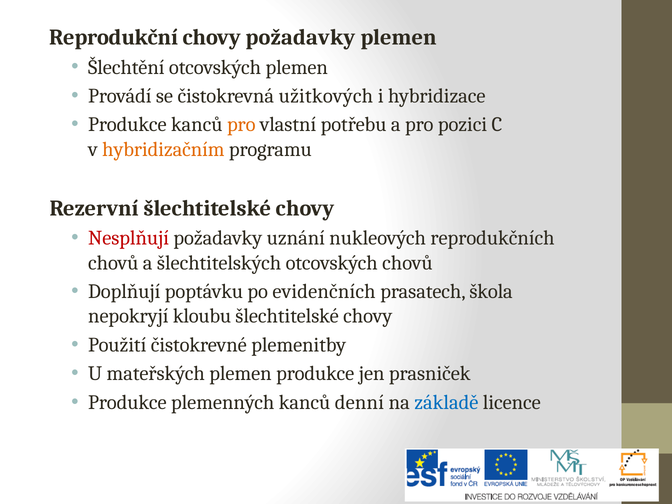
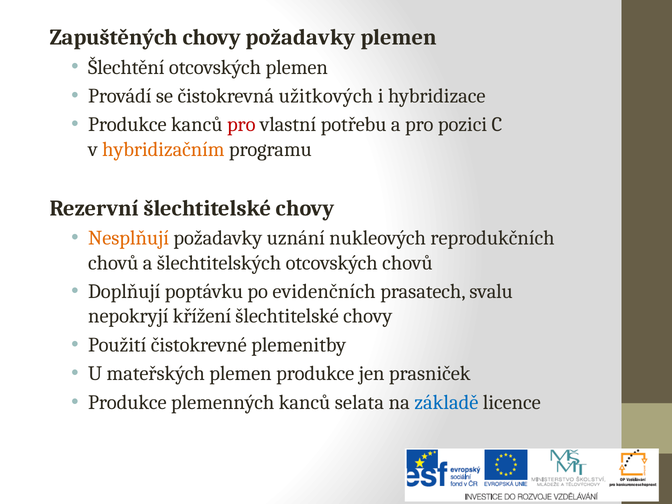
Reprodukční: Reprodukční -> Zapuštěných
pro at (241, 125) colour: orange -> red
Nesplňují colour: red -> orange
škola: škola -> svalu
kloubu: kloubu -> křížení
denní: denní -> selata
